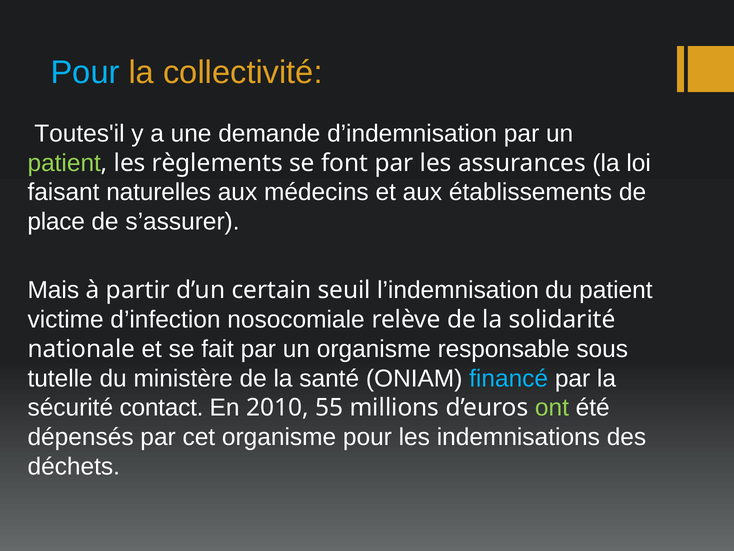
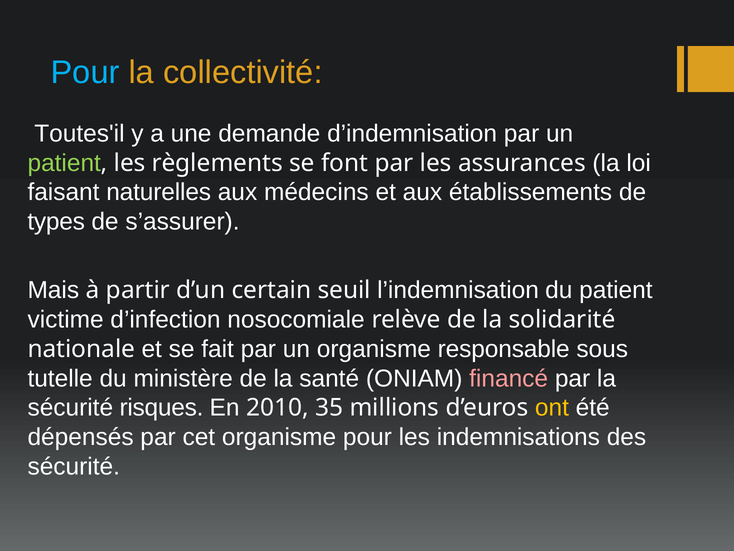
place: place -> types
financé colour: light blue -> pink
contact: contact -> risques
55: 55 -> 35
ont colour: light green -> yellow
déchets at (74, 466): déchets -> sécurité
